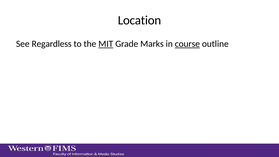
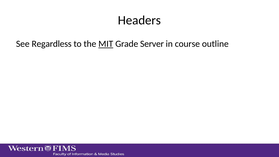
Location: Location -> Headers
Marks: Marks -> Server
course underline: present -> none
